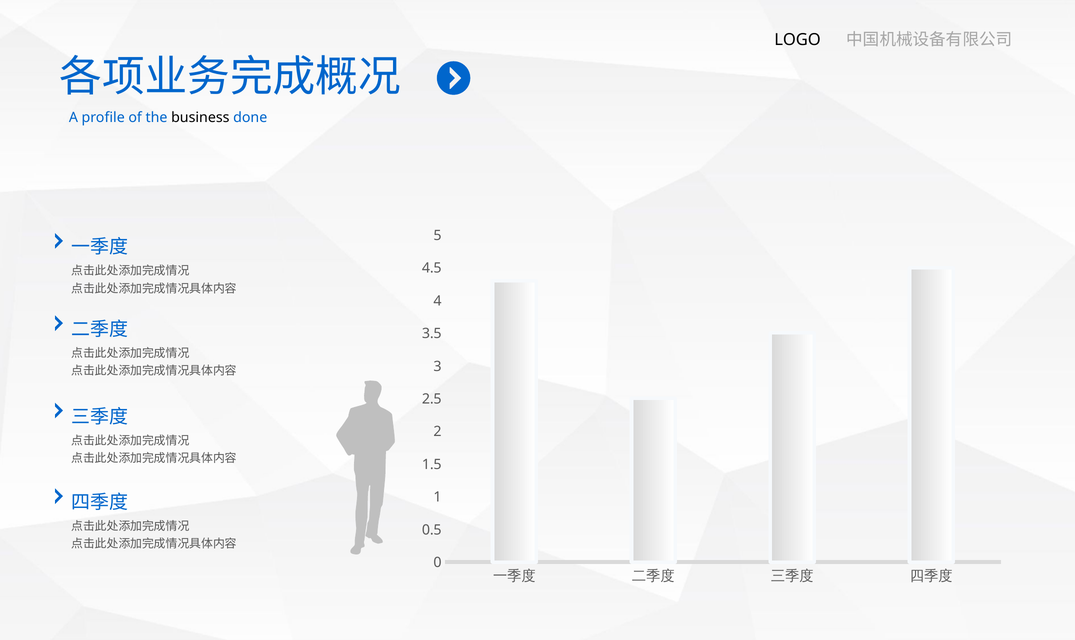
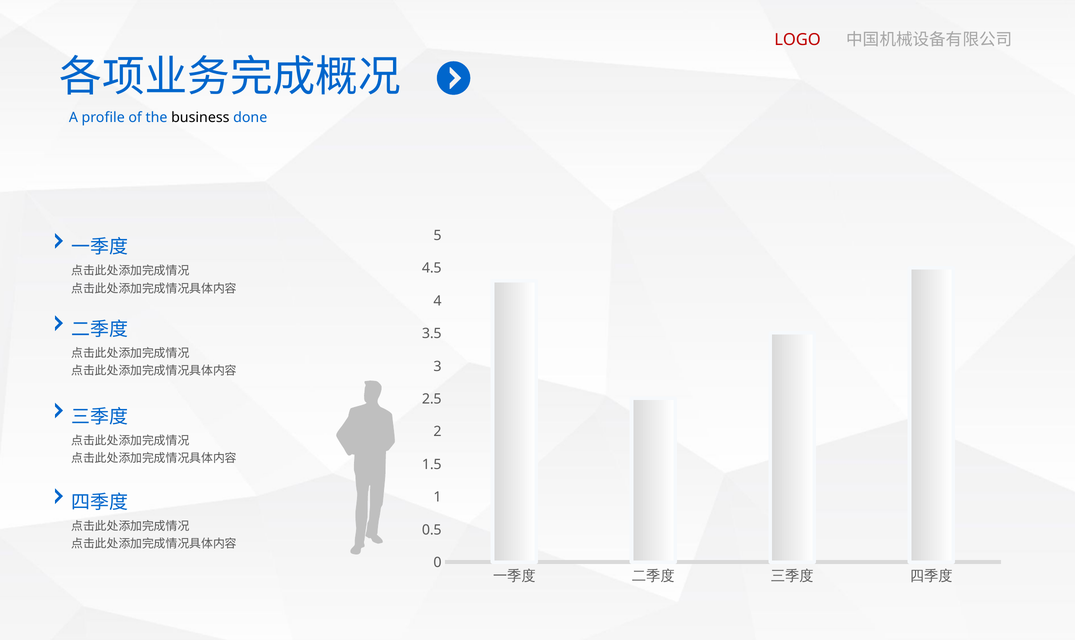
LOGO colour: black -> red
